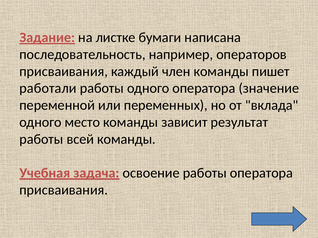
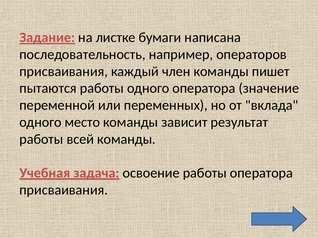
работали: работали -> пытаются
